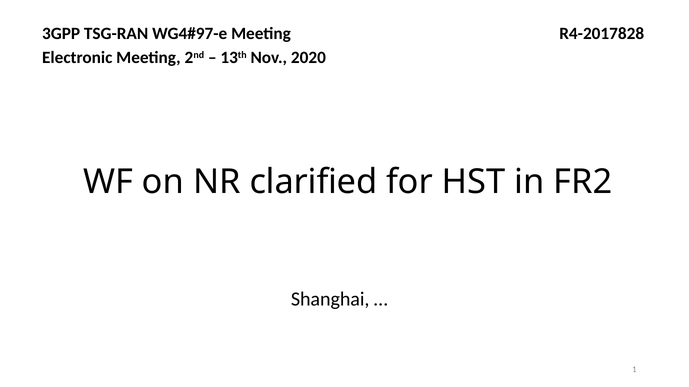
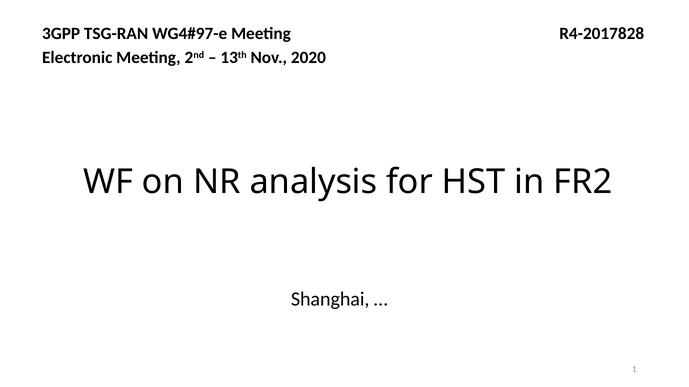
clarified: clarified -> analysis
